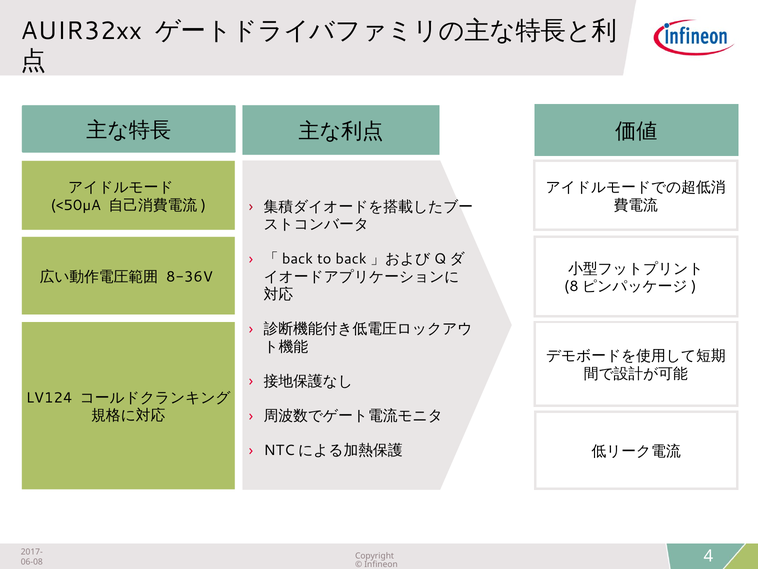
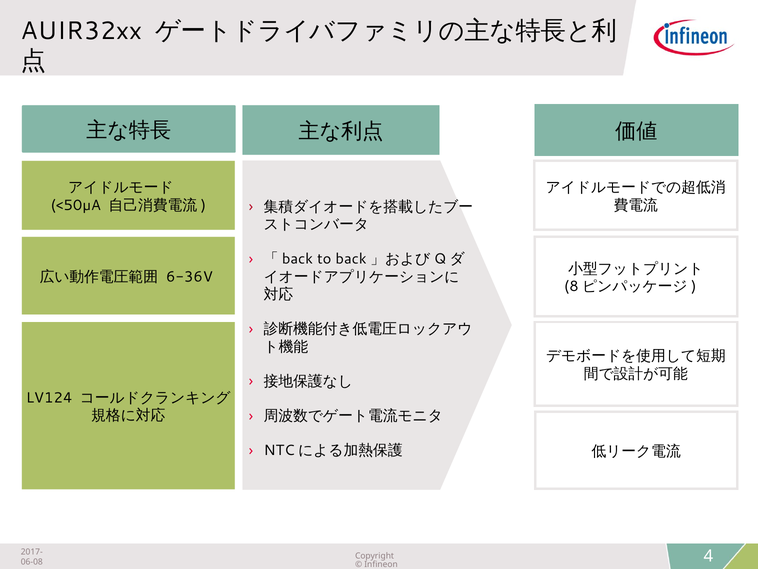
8-36V: 8-36V -> 6-36V
